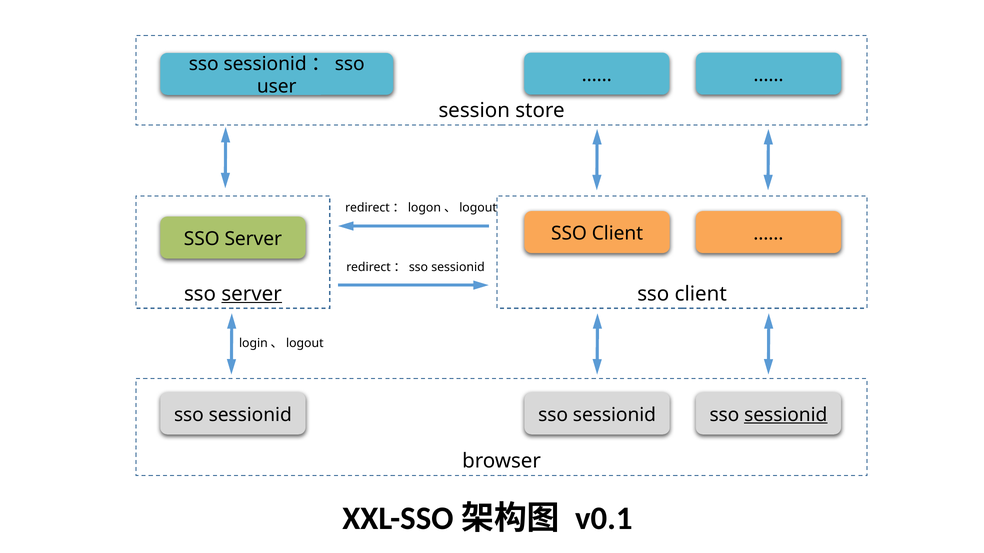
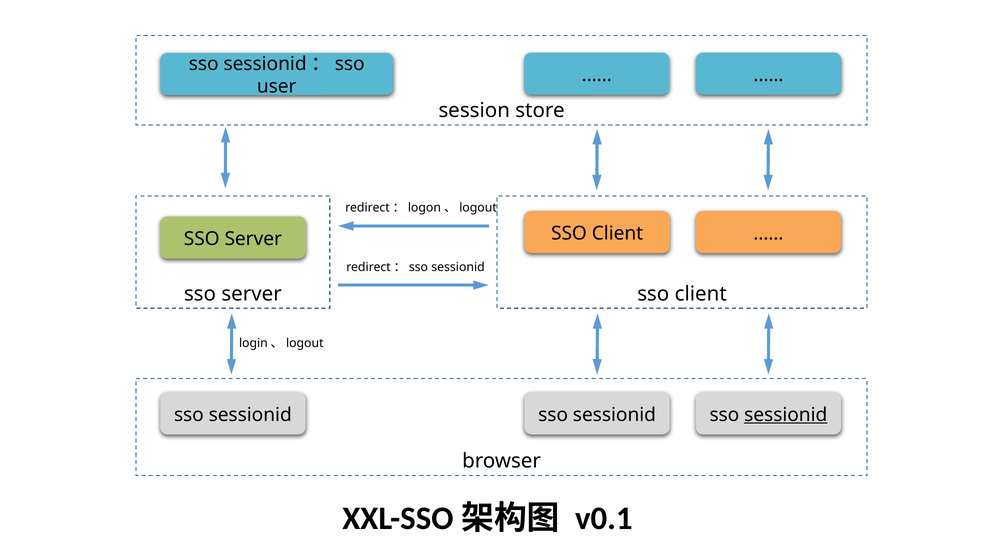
server at (252, 294) underline: present -> none
